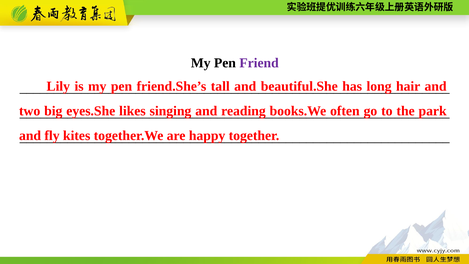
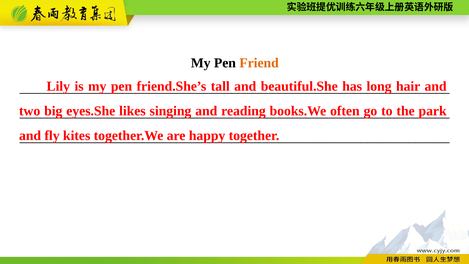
Friend colour: purple -> orange
